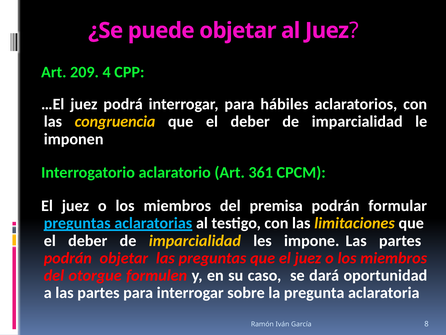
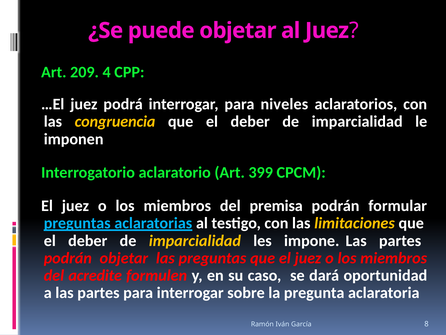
hábiles: hábiles -> niveles
361: 361 -> 399
otorgue: otorgue -> acredite
